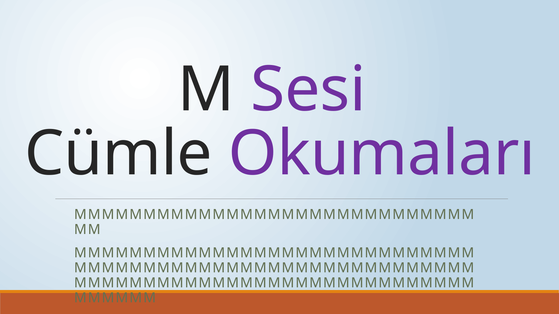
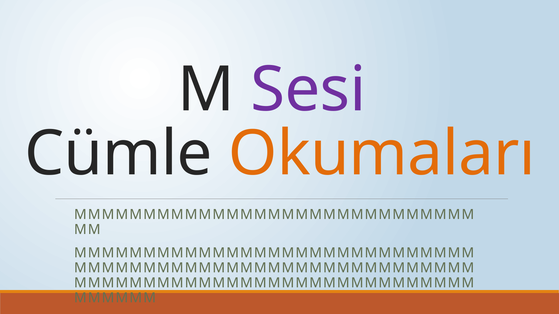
Okumaları colour: purple -> orange
